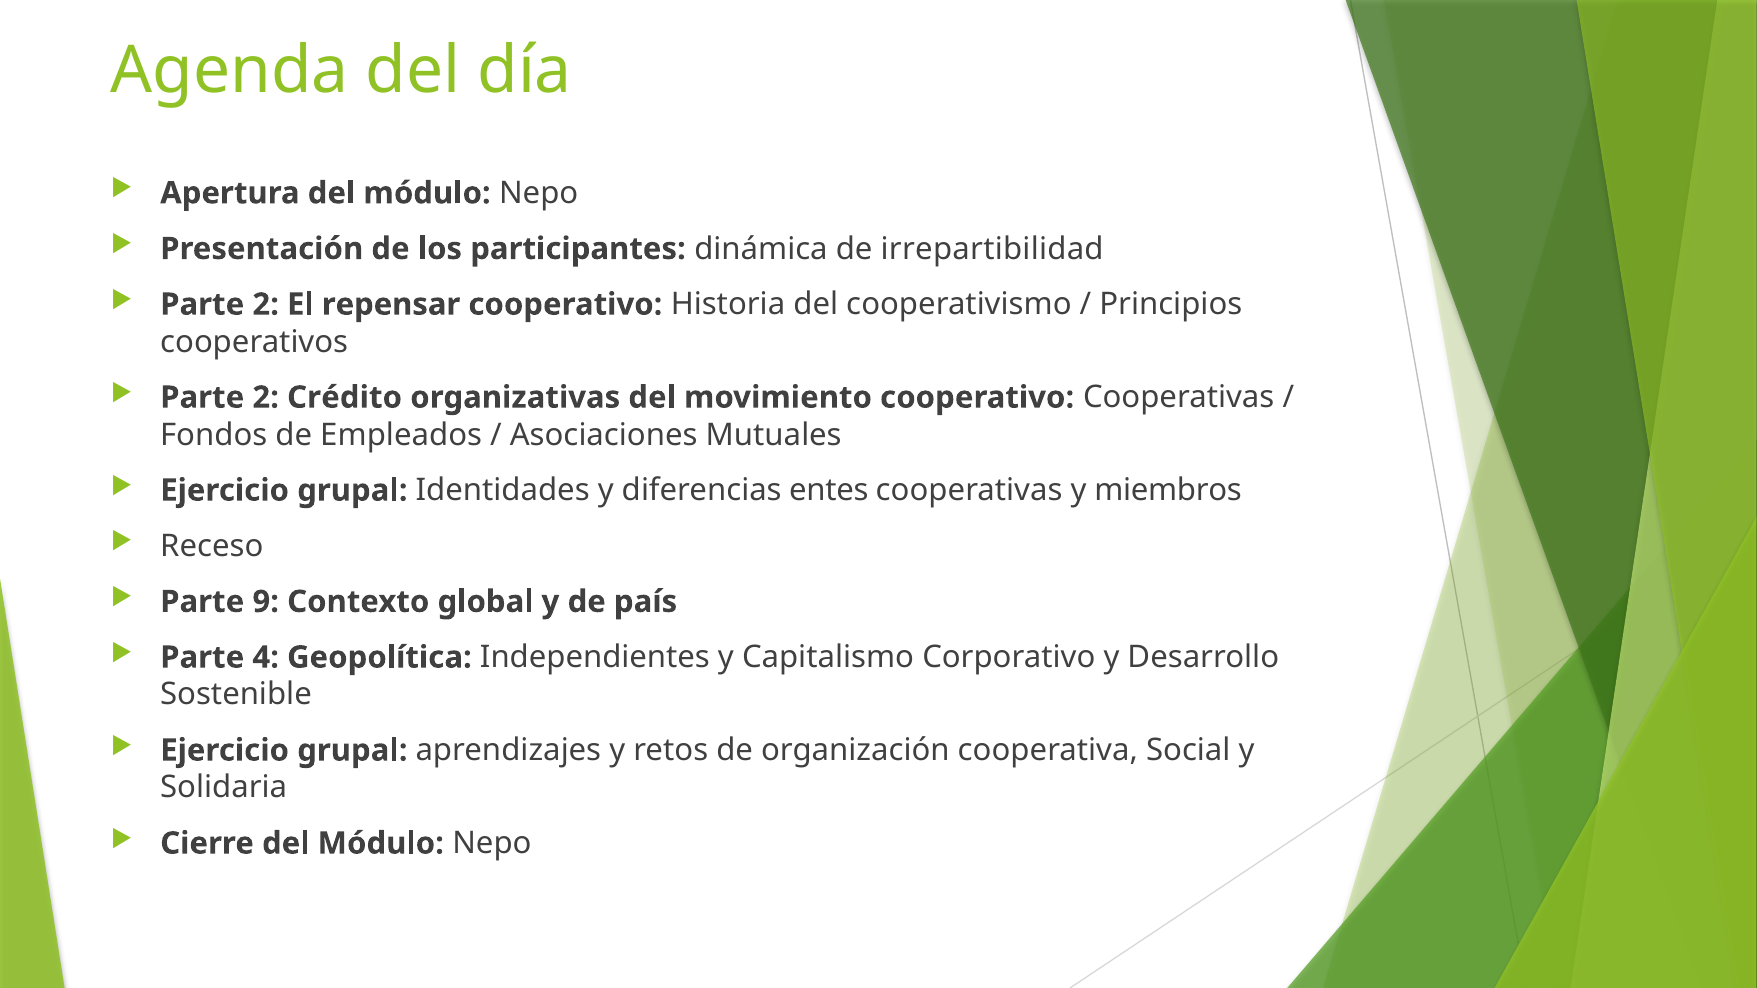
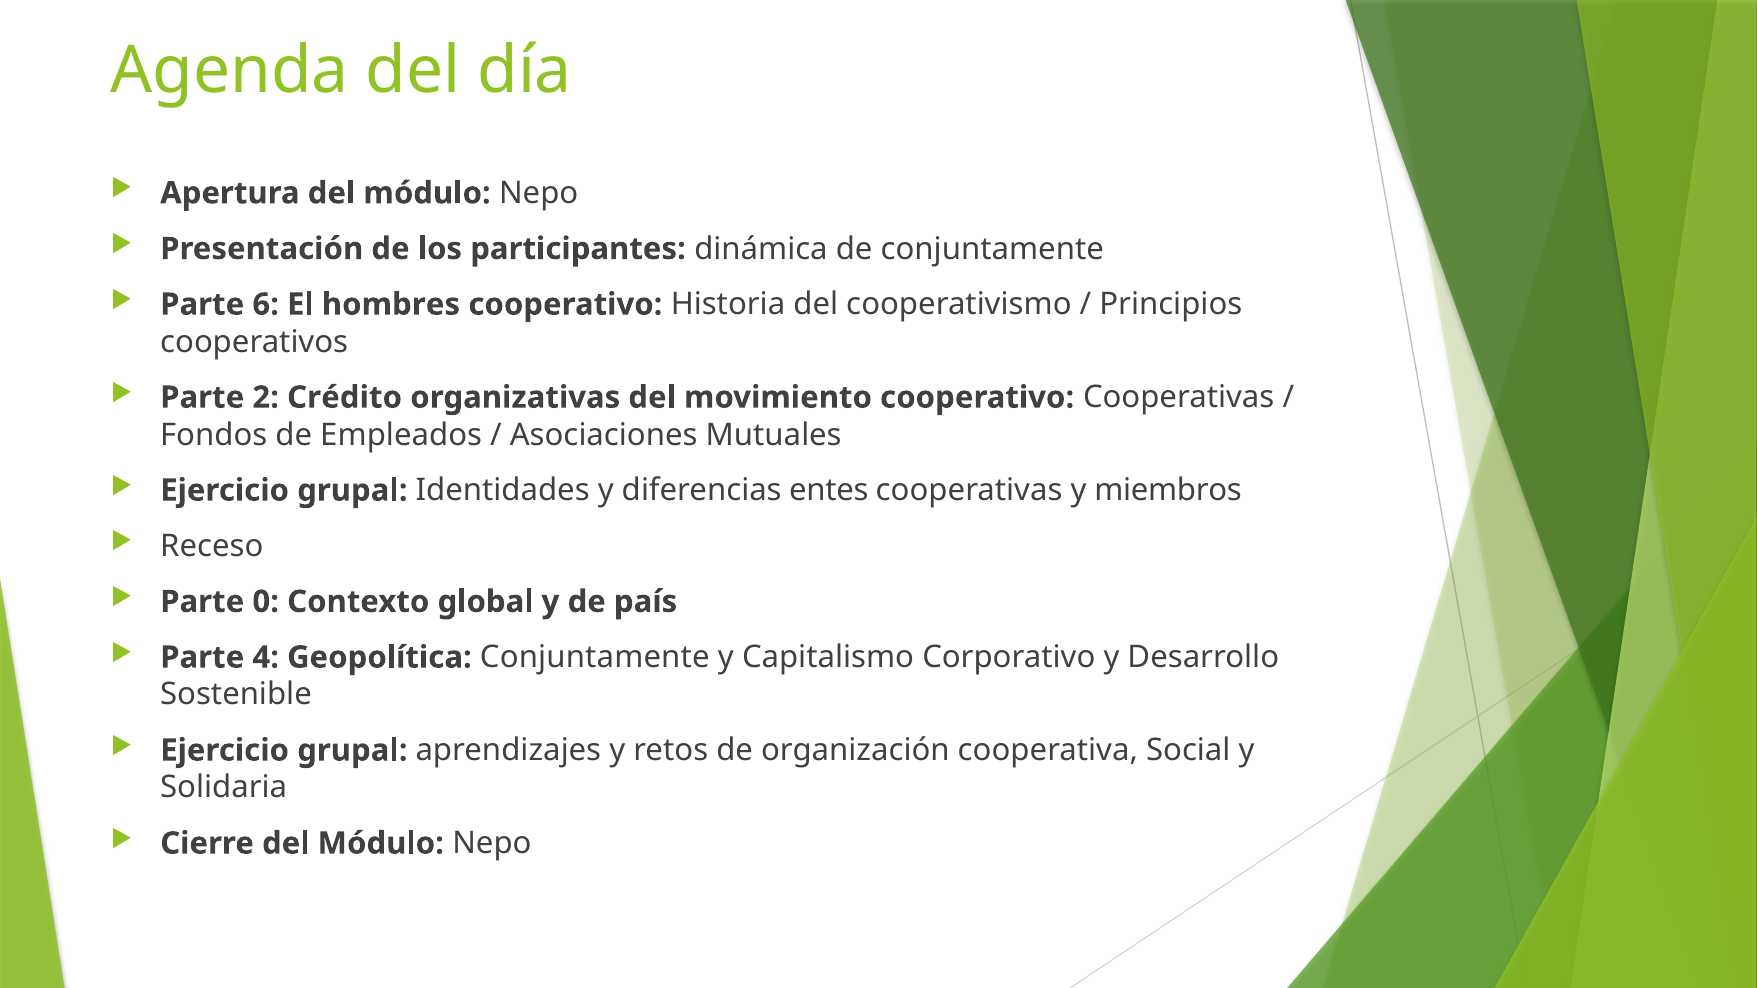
de irrepartibilidad: irrepartibilidad -> conjuntamente
2 at (266, 305): 2 -> 6
repensar: repensar -> hombres
9: 9 -> 0
Geopolítica Independientes: Independientes -> Conjuntamente
